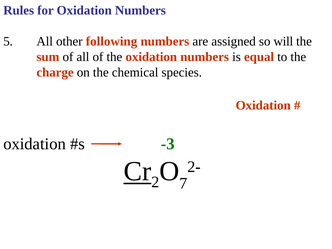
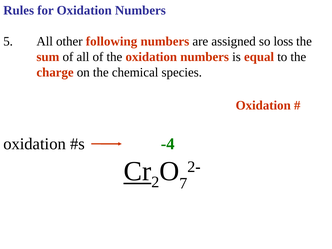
will: will -> loss
-3: -3 -> -4
